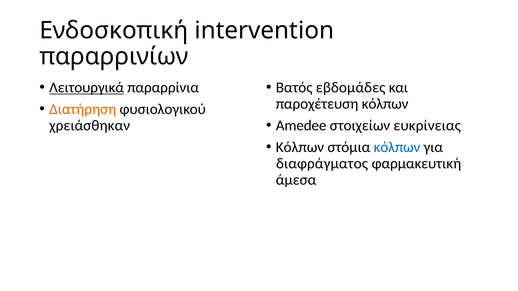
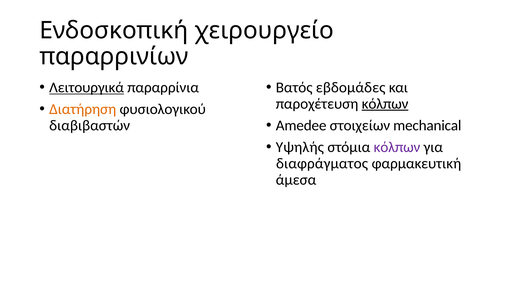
intervention: intervention -> χειρουργείο
κόλπων at (385, 104) underline: none -> present
ευκρίνειας: ευκρίνειας -> mechanical
χρειάσθηκαν: χρειάσθηκαν -> διαβιβαστών
Κόλπων at (300, 147): Κόλπων -> Υψηλής
κόλπων at (397, 147) colour: blue -> purple
